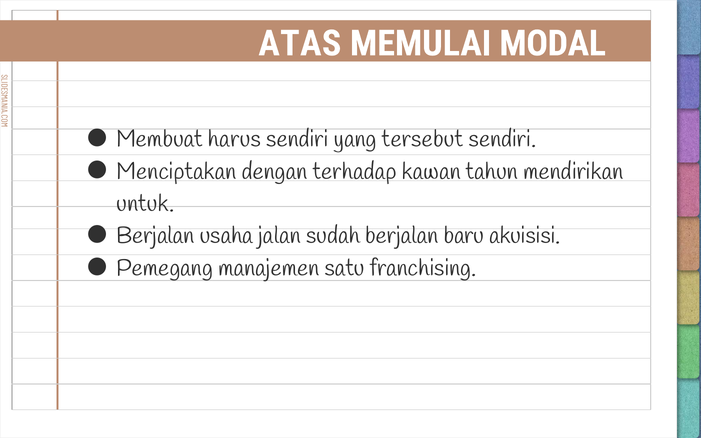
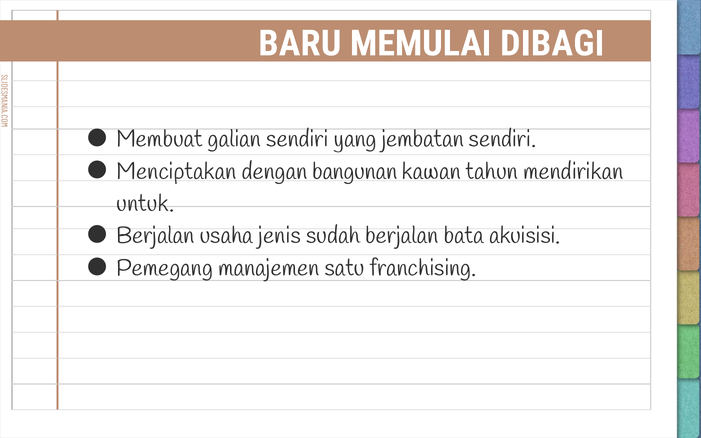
ATAS: ATAS -> BARU
MODAL: MODAL -> DIBAGI
harus: harus -> galian
tersebut: tersebut -> jembatan
terhadap: terhadap -> bangunan
jalan: jalan -> jenis
baru: baru -> bata
